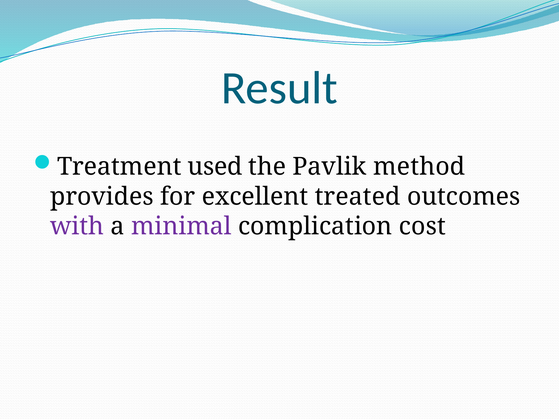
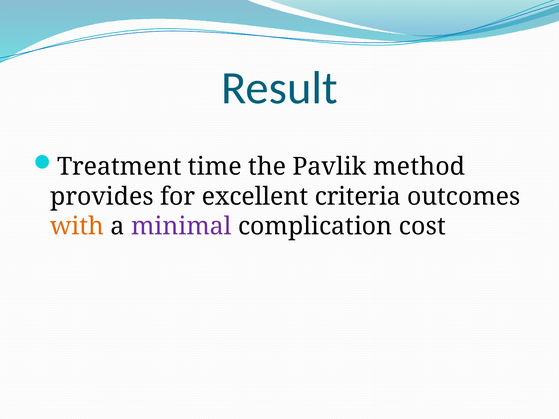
used: used -> time
treated: treated -> criteria
with colour: purple -> orange
